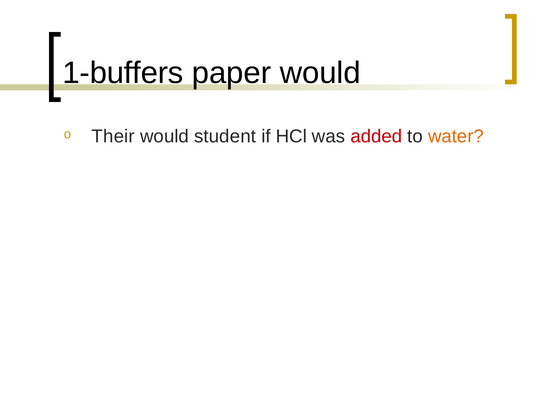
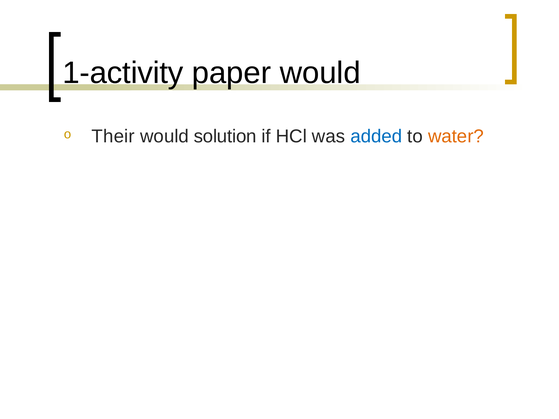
1-buffers: 1-buffers -> 1-activity
student: student -> solution
added colour: red -> blue
